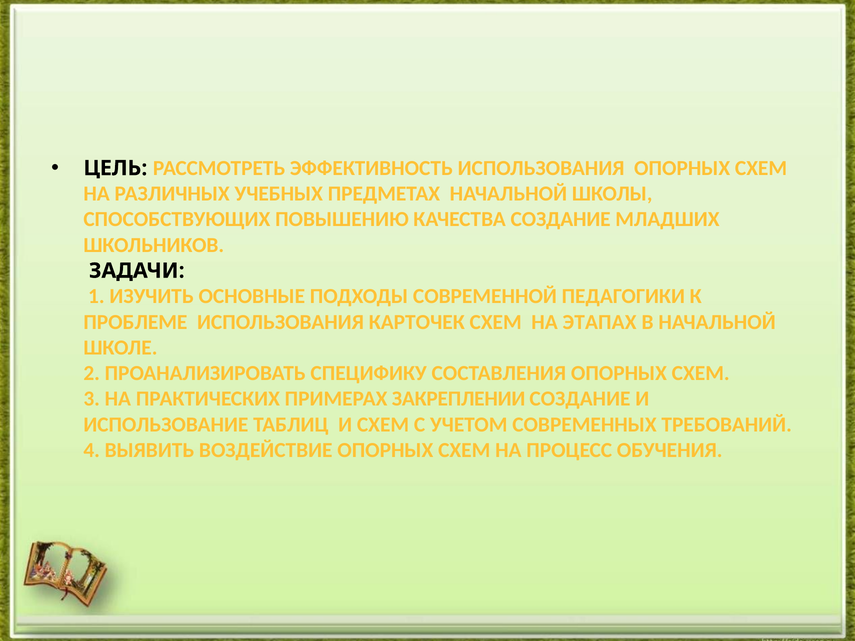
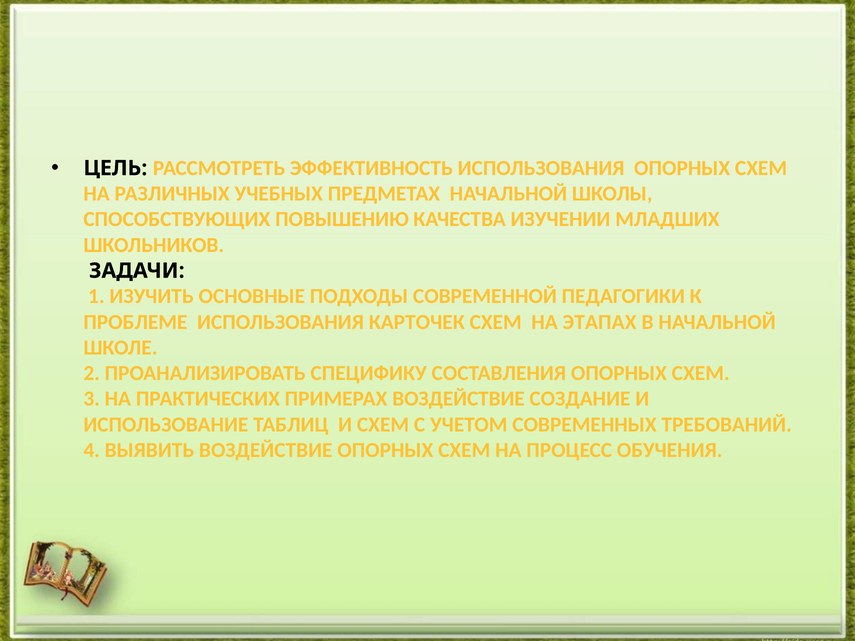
КАЧЕСТВА СОЗДАНИЕ: СОЗДАНИЕ -> ИЗУЧЕНИИ
ПРИМЕРАХ ЗАКРЕПЛЕНИИ: ЗАКРЕПЛЕНИИ -> ВОЗДЕЙСТВИЕ
